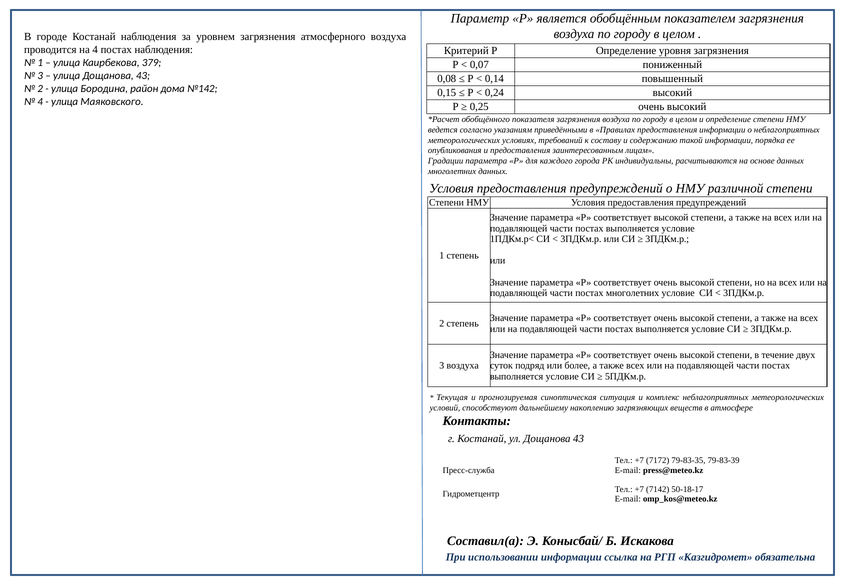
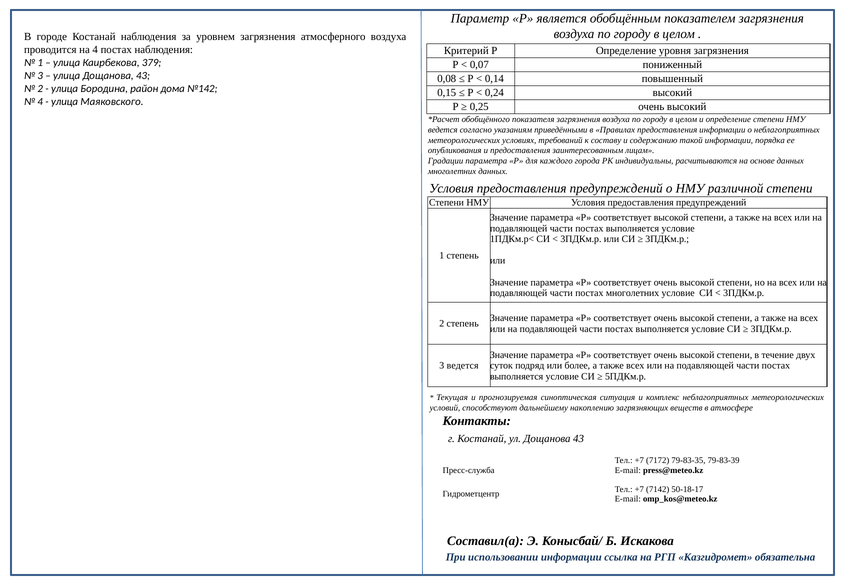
3 воздуха: воздуха -> ведется
